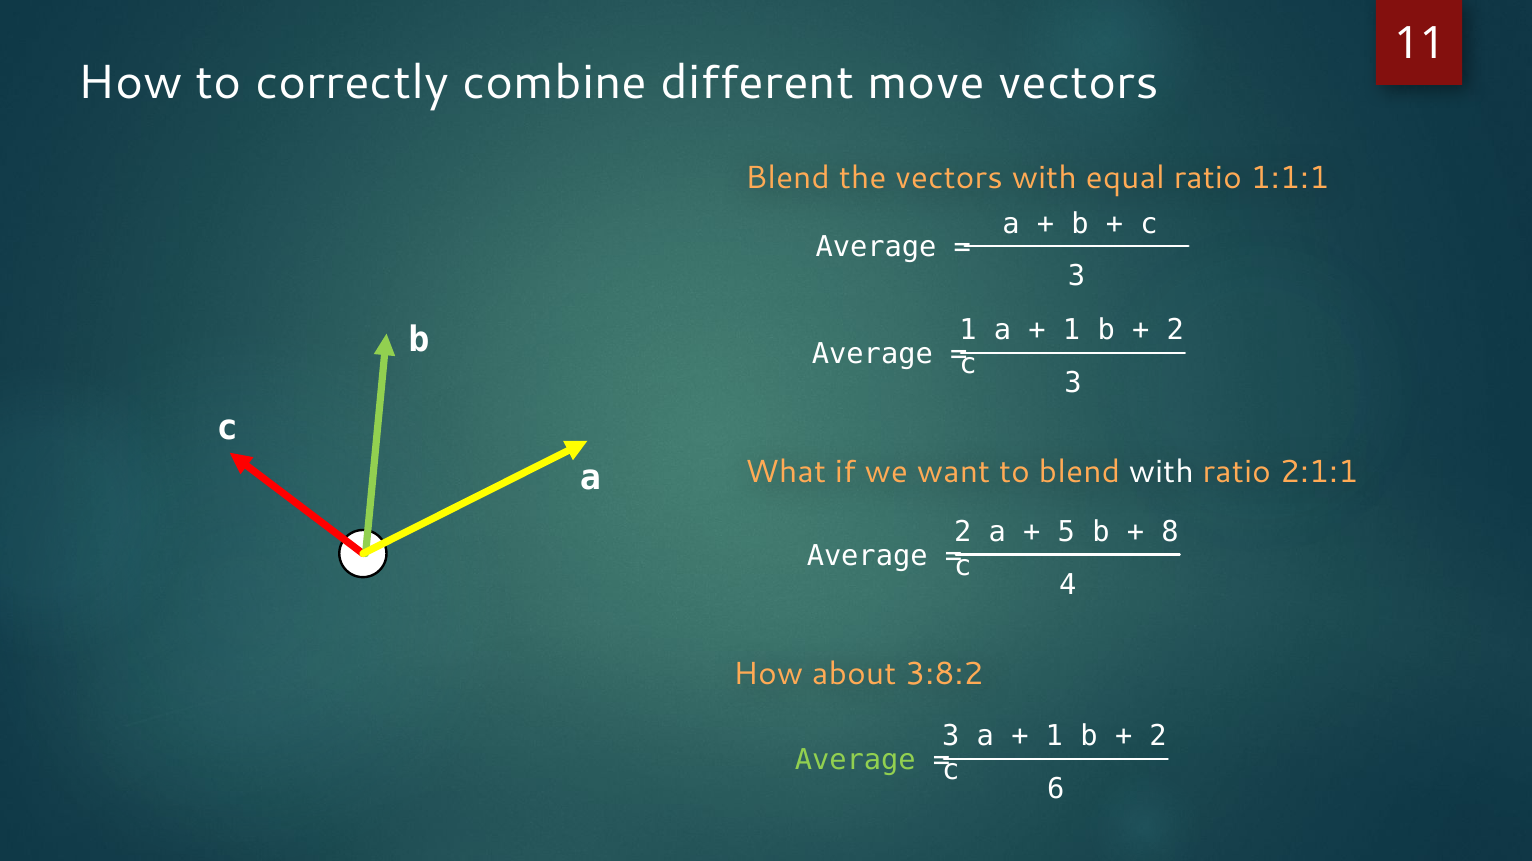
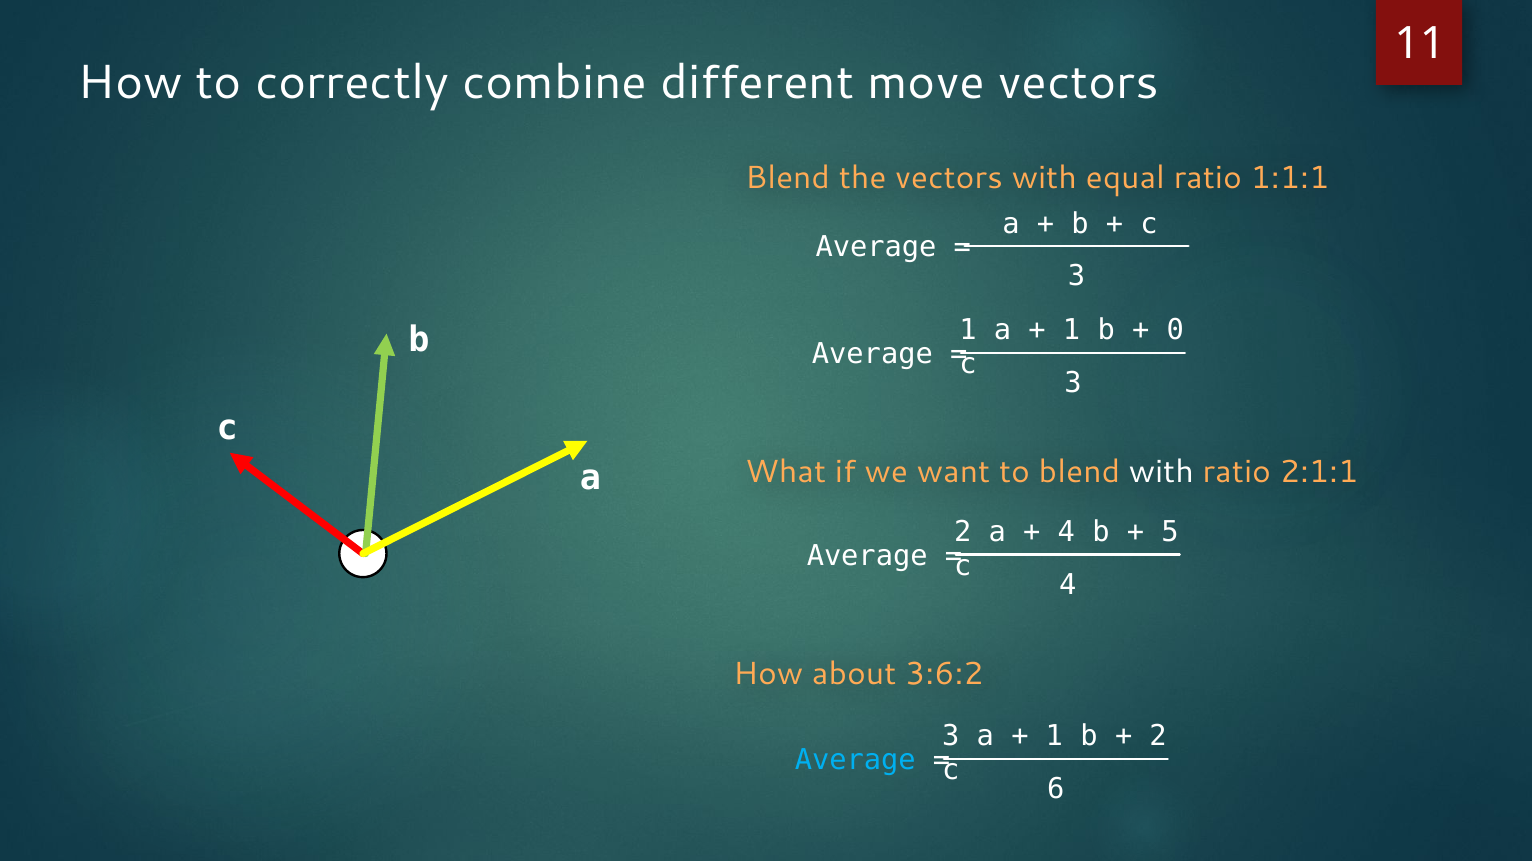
2 at (1175, 330): 2 -> 0
5 at (1066, 532): 5 -> 4
8: 8 -> 5
3:8:2: 3:8:2 -> 3:6:2
Average at (855, 760) colour: light green -> light blue
